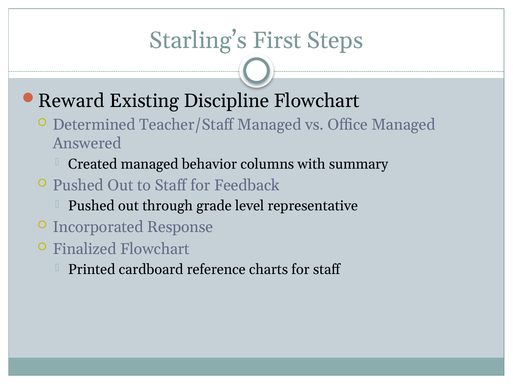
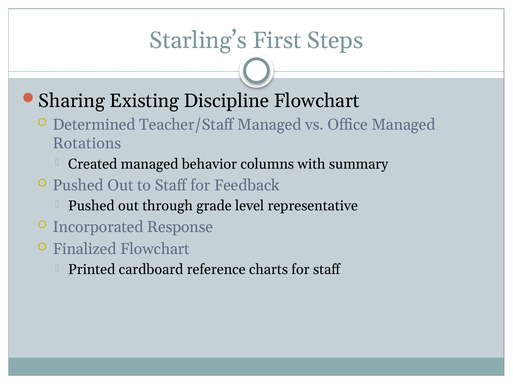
Reward: Reward -> Sharing
Answered: Answered -> Rotations
